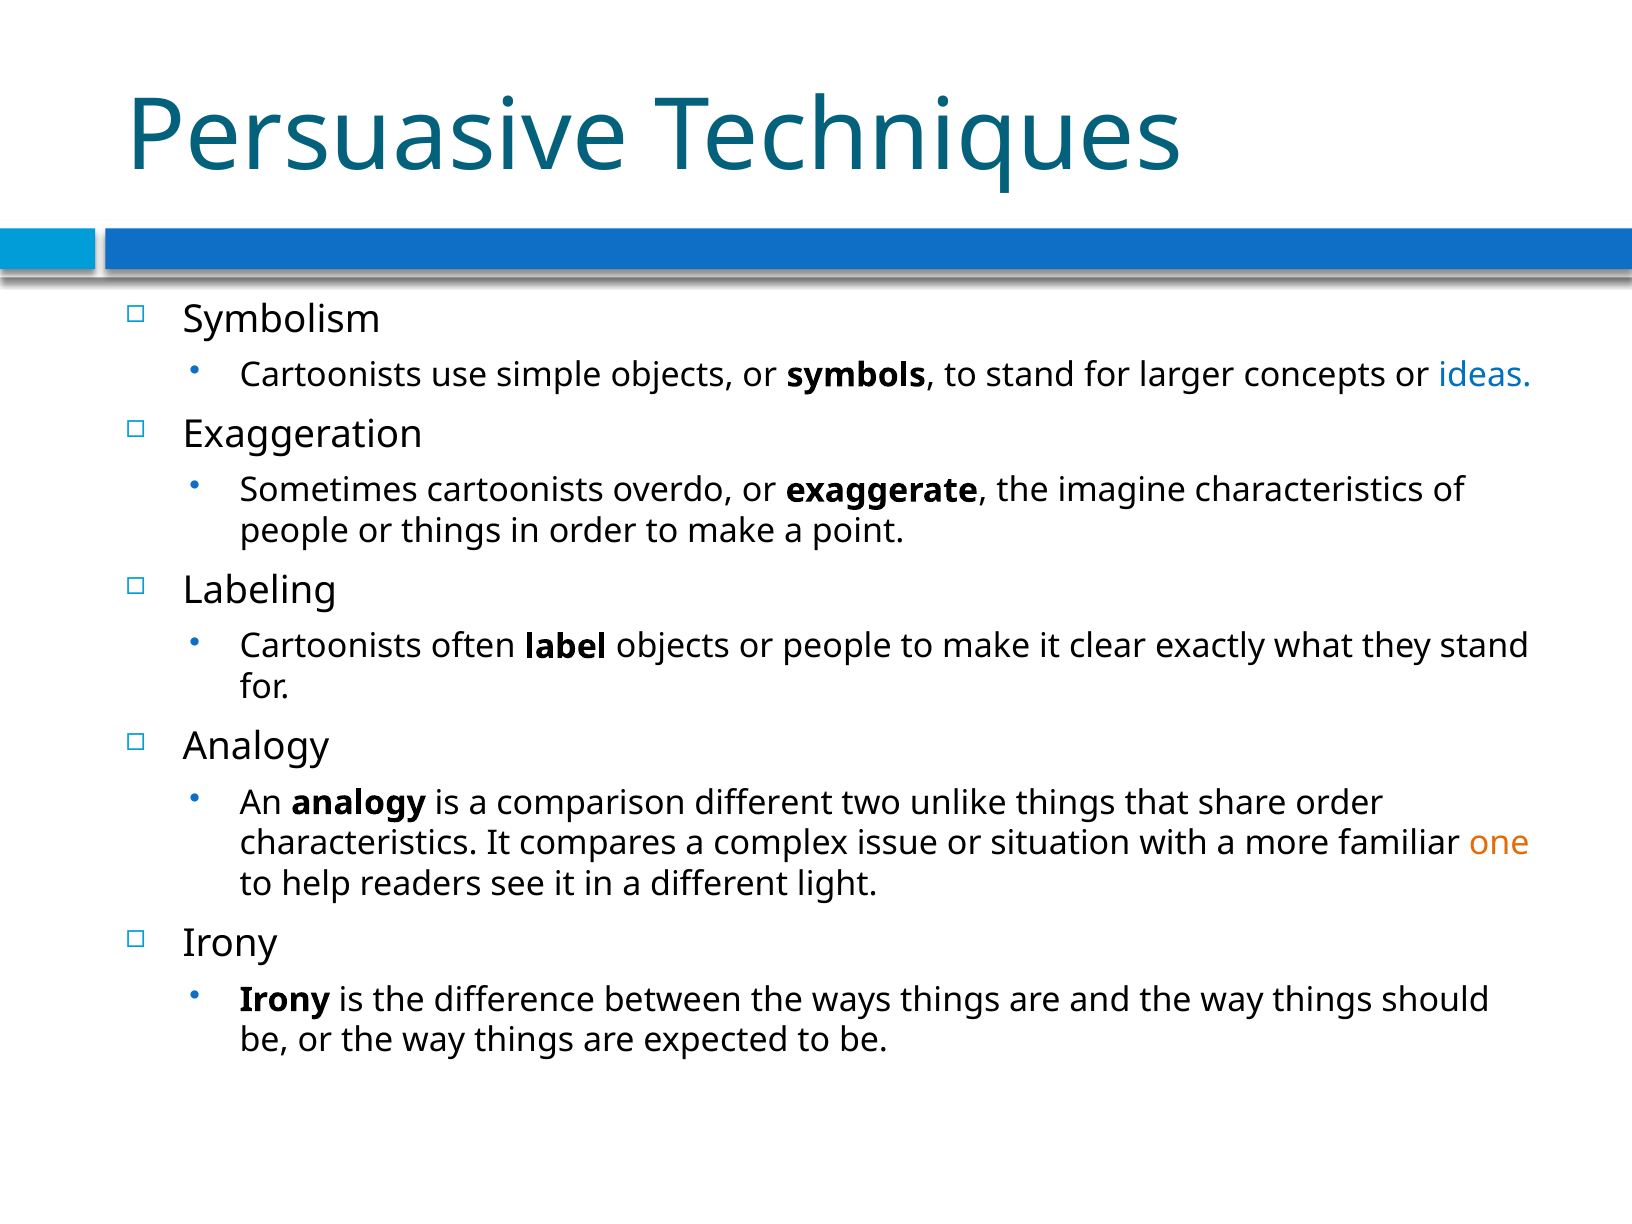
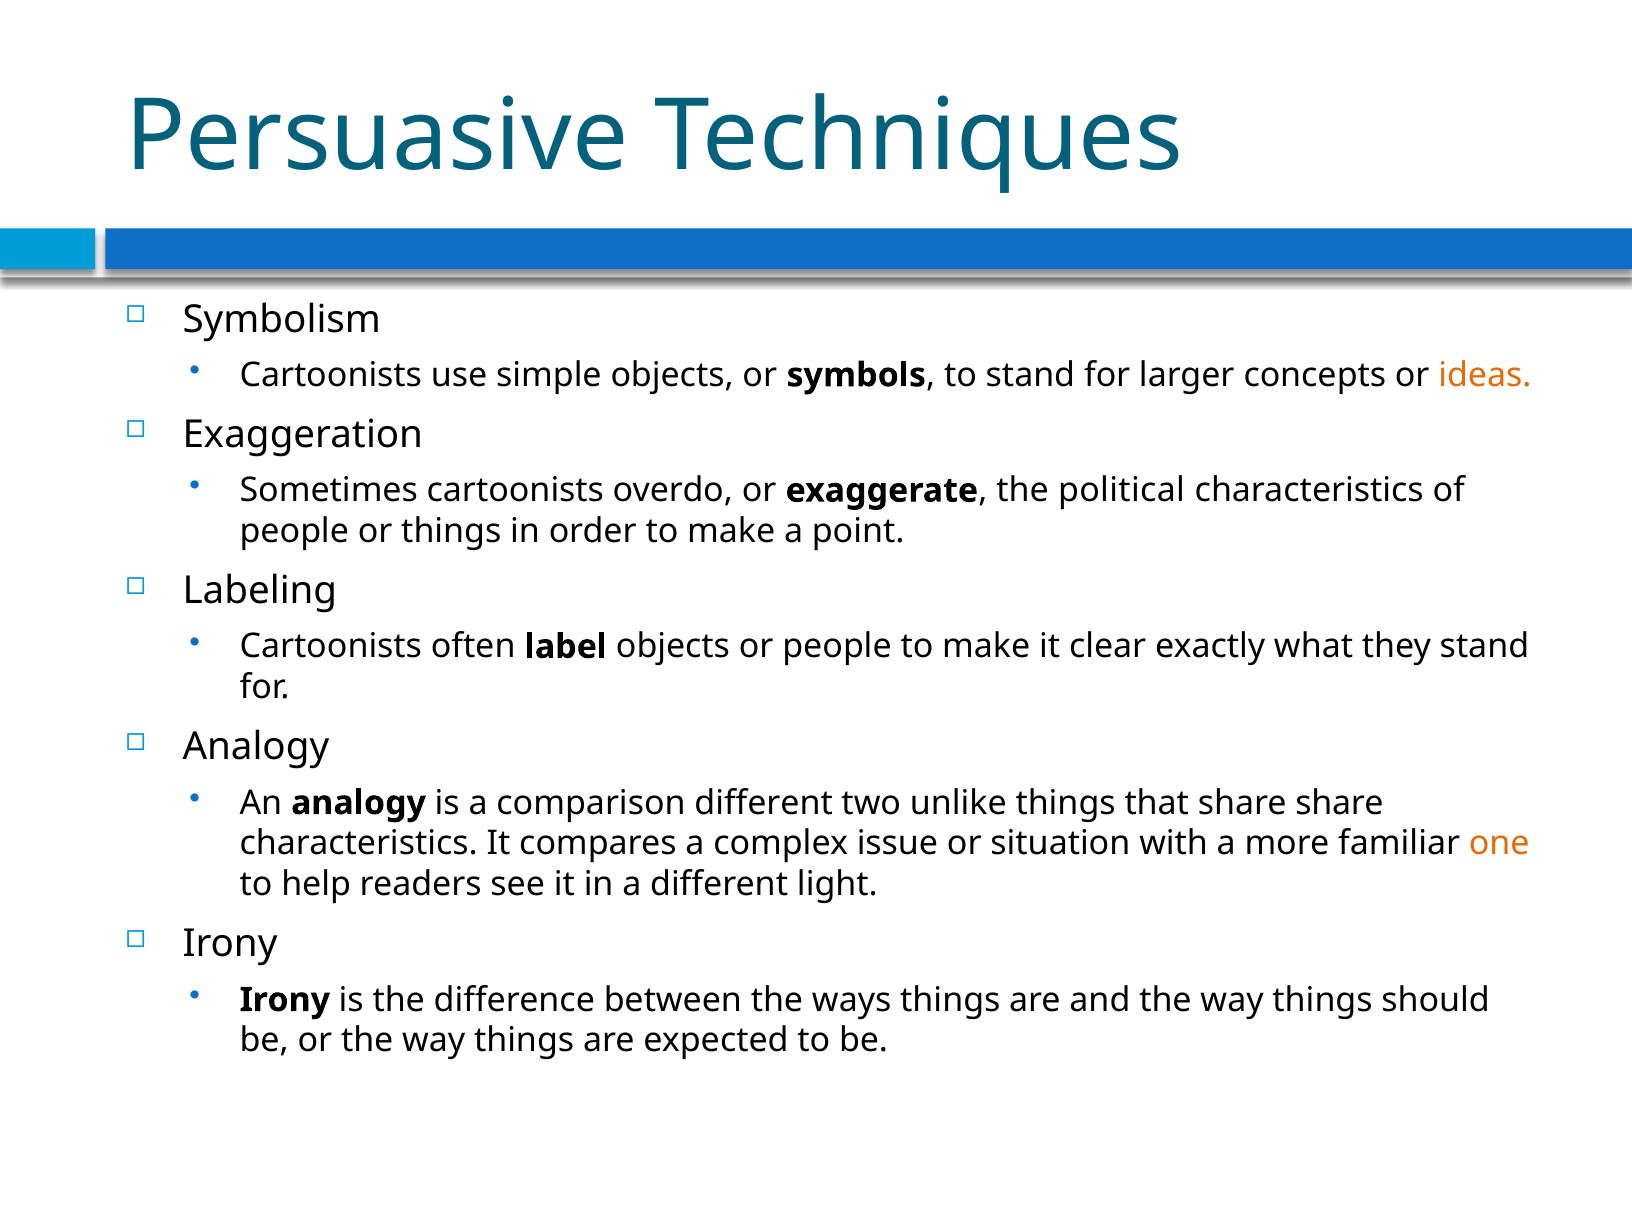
ideas colour: blue -> orange
imagine: imagine -> political
share order: order -> share
